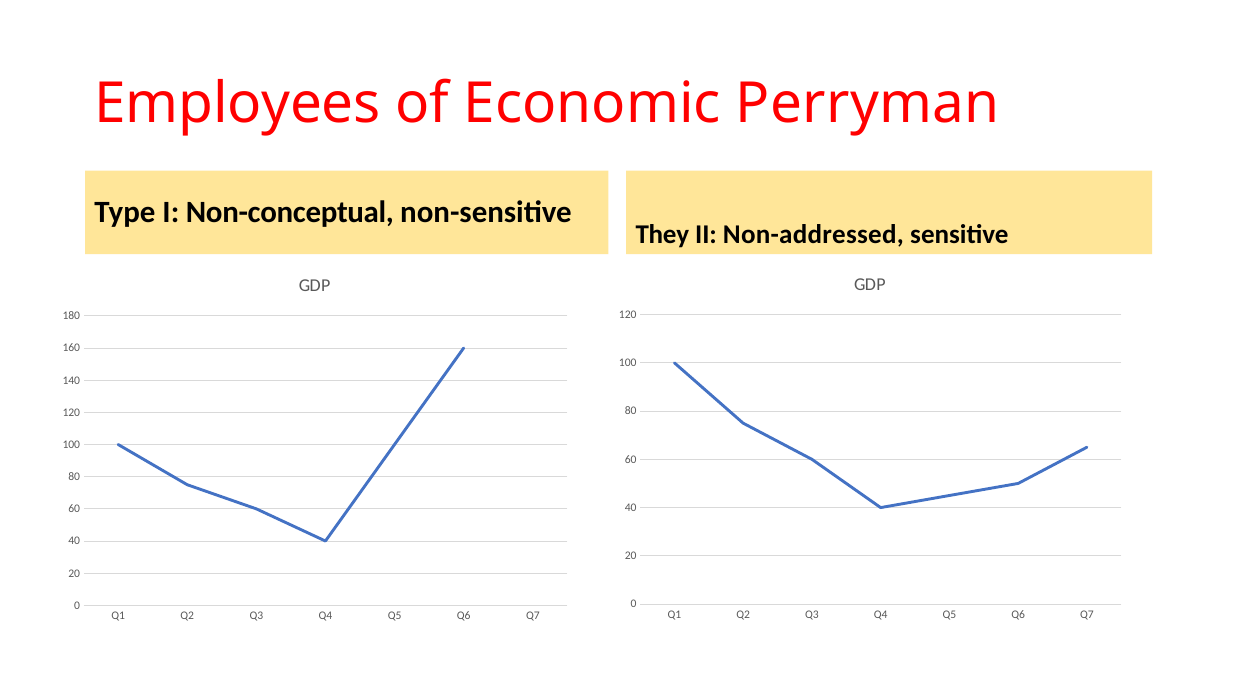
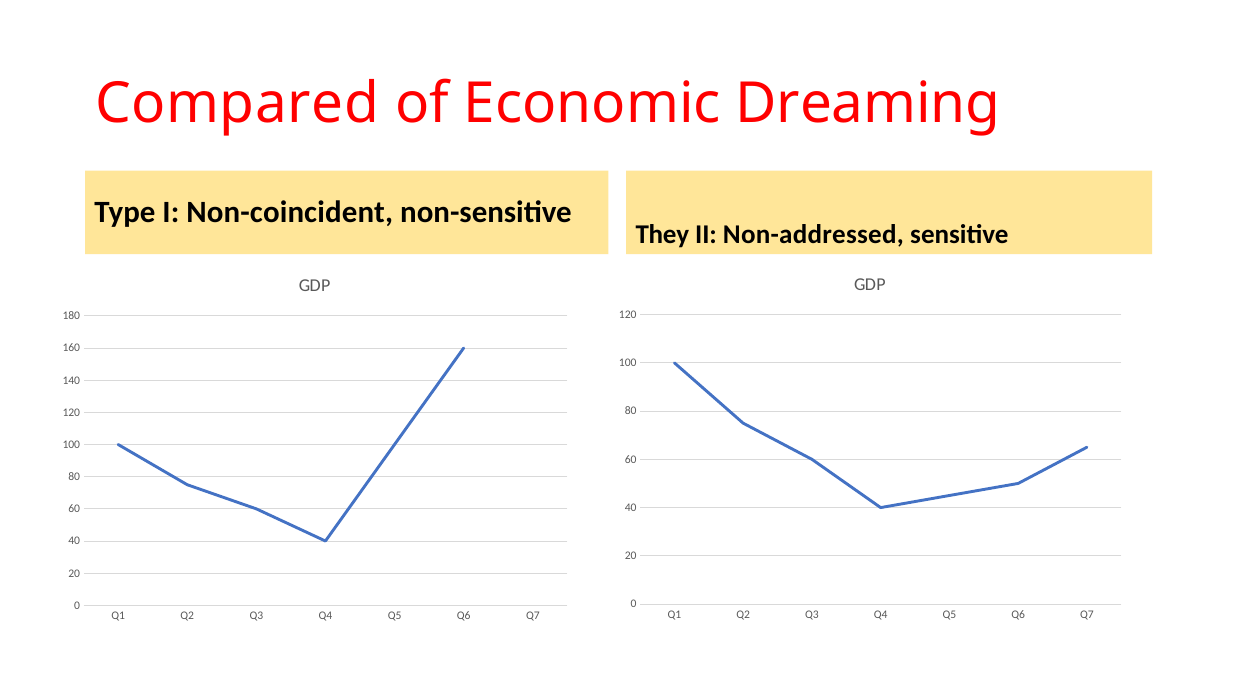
Employees: Employees -> Compared
Perryman: Perryman -> Dreaming
Non-conceptual: Non-conceptual -> Non-coincident
